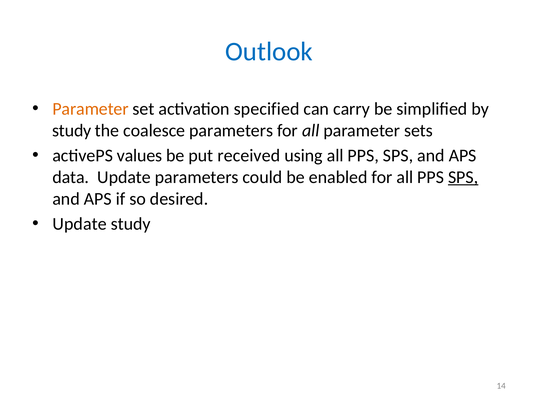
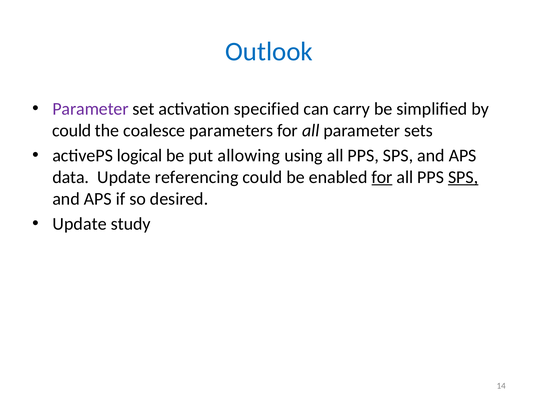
Parameter at (91, 109) colour: orange -> purple
study at (72, 130): study -> could
values: values -> logical
received: received -> allowing
Update parameters: parameters -> referencing
for at (382, 177) underline: none -> present
